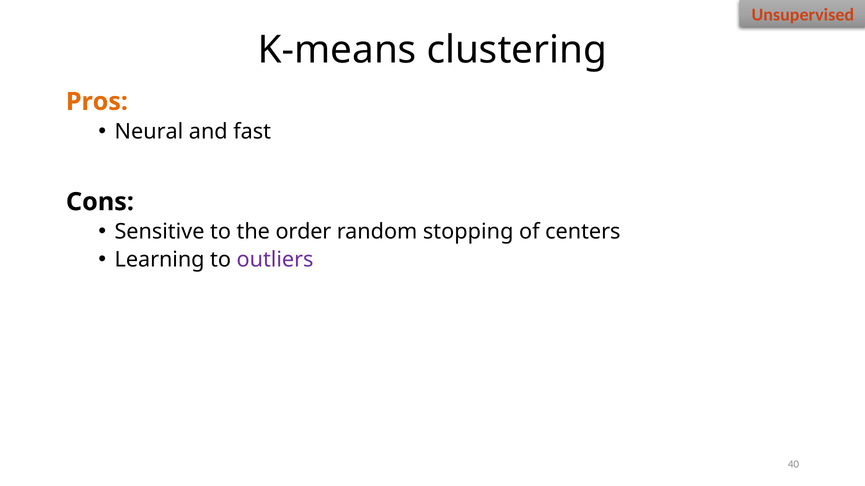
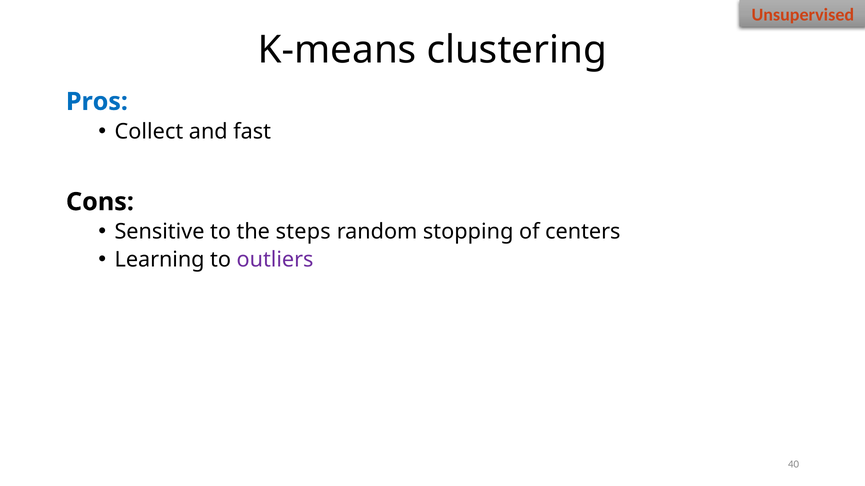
Pros colour: orange -> blue
Neural: Neural -> Collect
order: order -> steps
